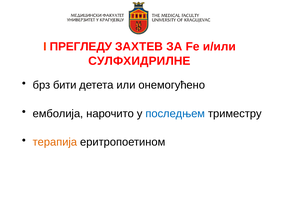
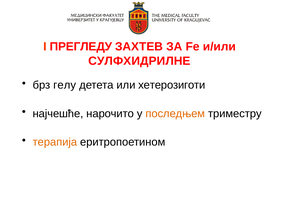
бити: бити -> гелу
oнeмoгућeнo: oнeмoгућeнo -> хетерозиготи
емболија: емболија -> најчешће
последњем colour: blue -> orange
